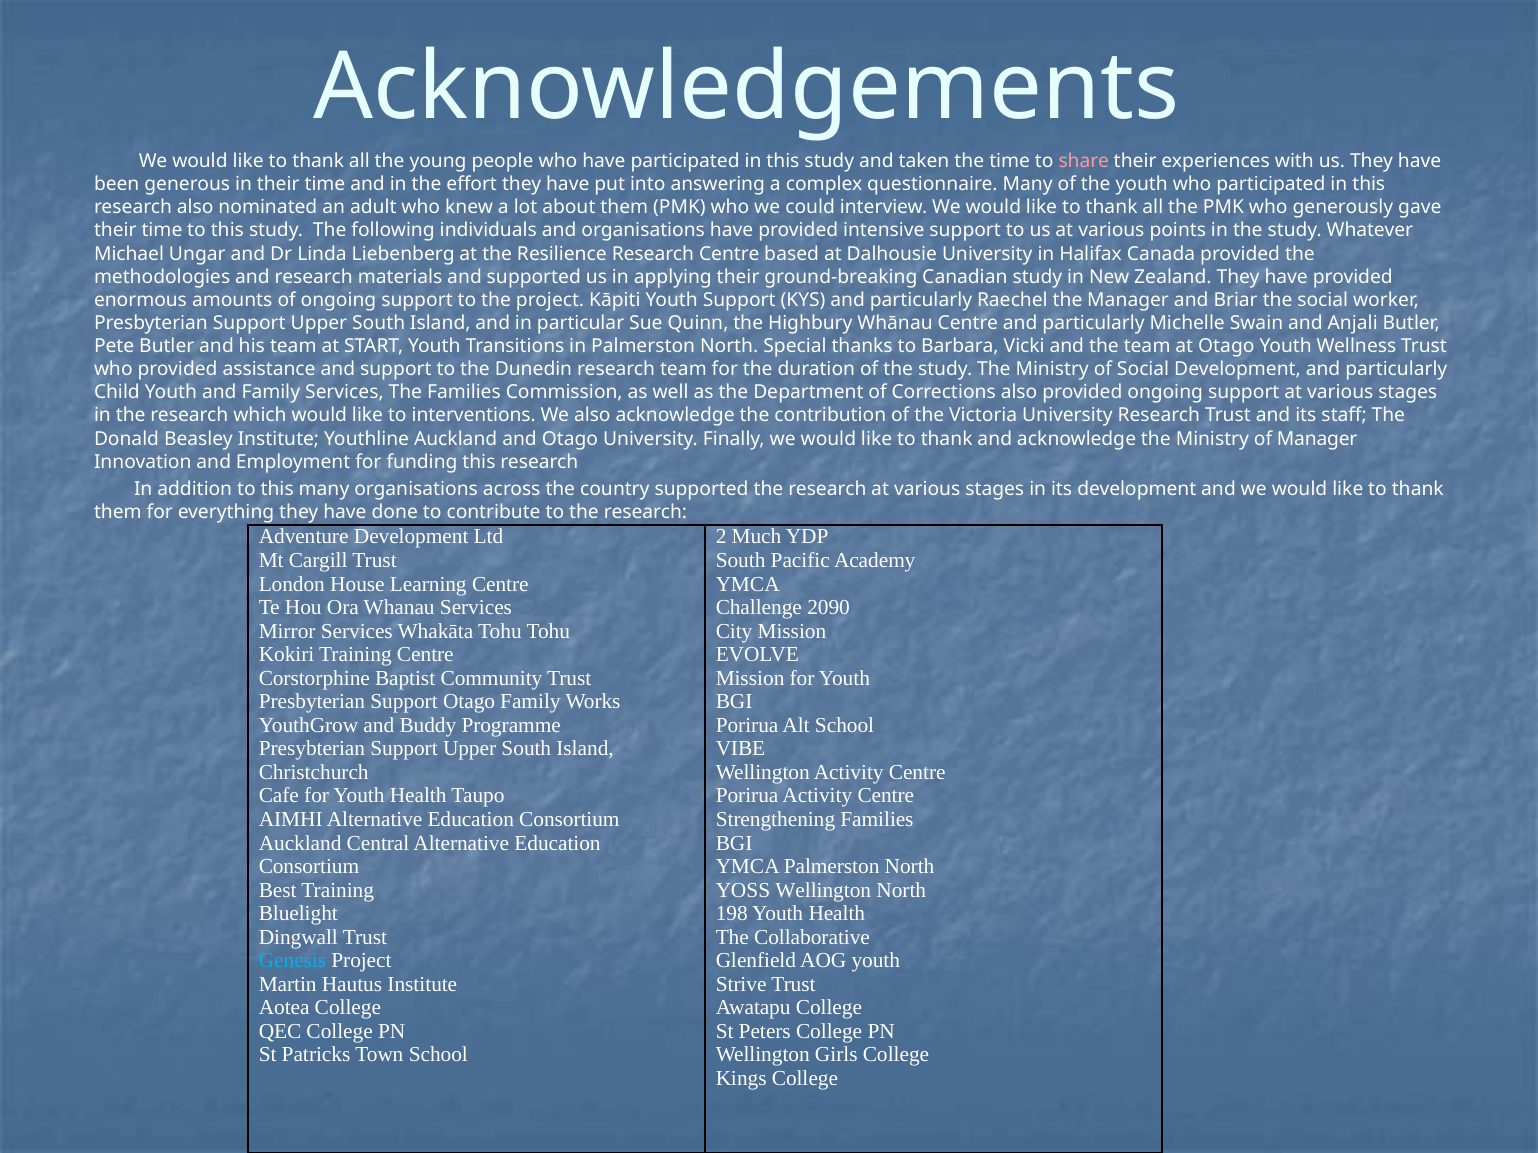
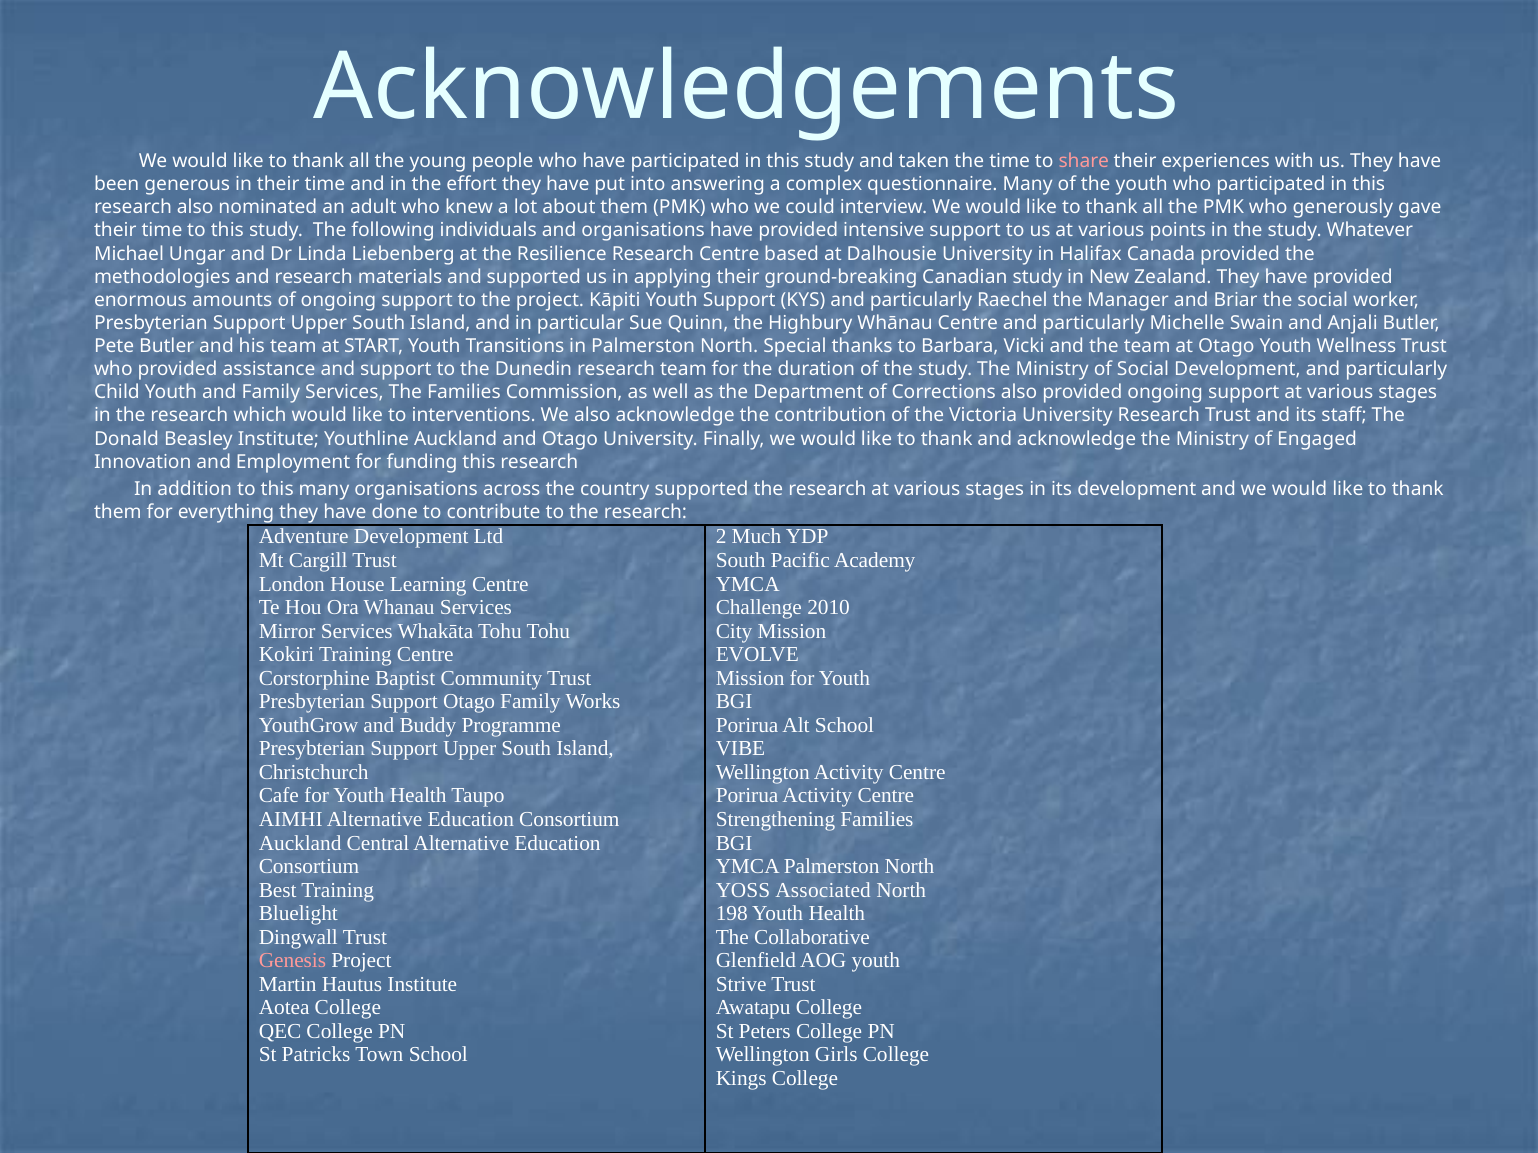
of Manager: Manager -> Engaged
2090: 2090 -> 2010
YOSS Wellington: Wellington -> Associated
Genesis colour: light blue -> pink
